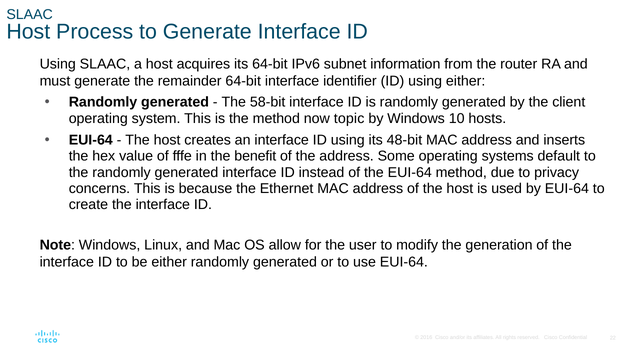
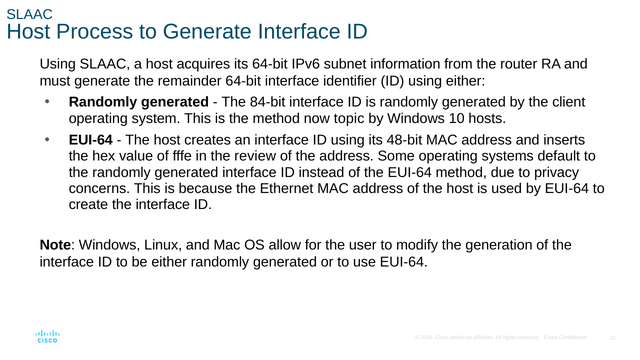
58-bit: 58-bit -> 84-bit
benefit: benefit -> review
